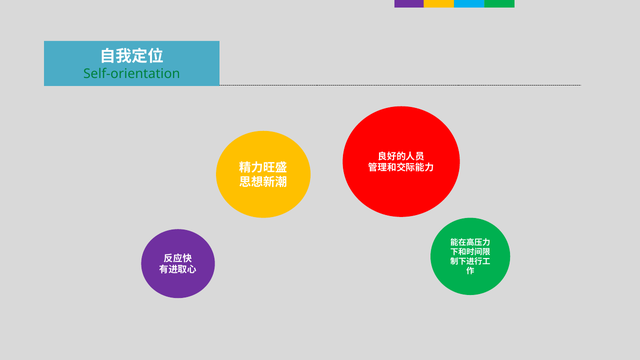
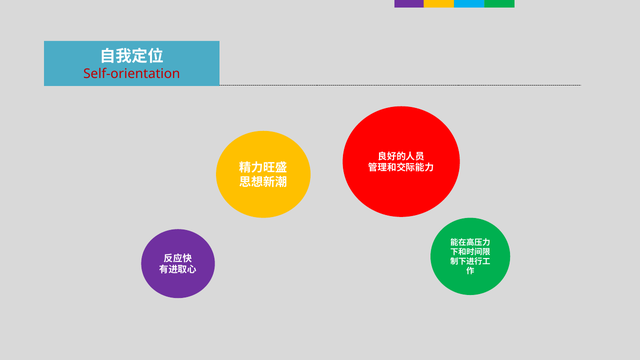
Self-orientation colour: green -> red
